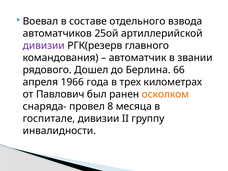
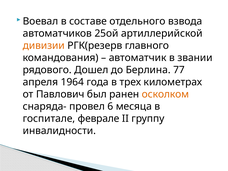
дивизии at (44, 46) colour: purple -> orange
66: 66 -> 77
1966: 1966 -> 1964
8: 8 -> 6
госпитале дивизии: дивизии -> феврале
